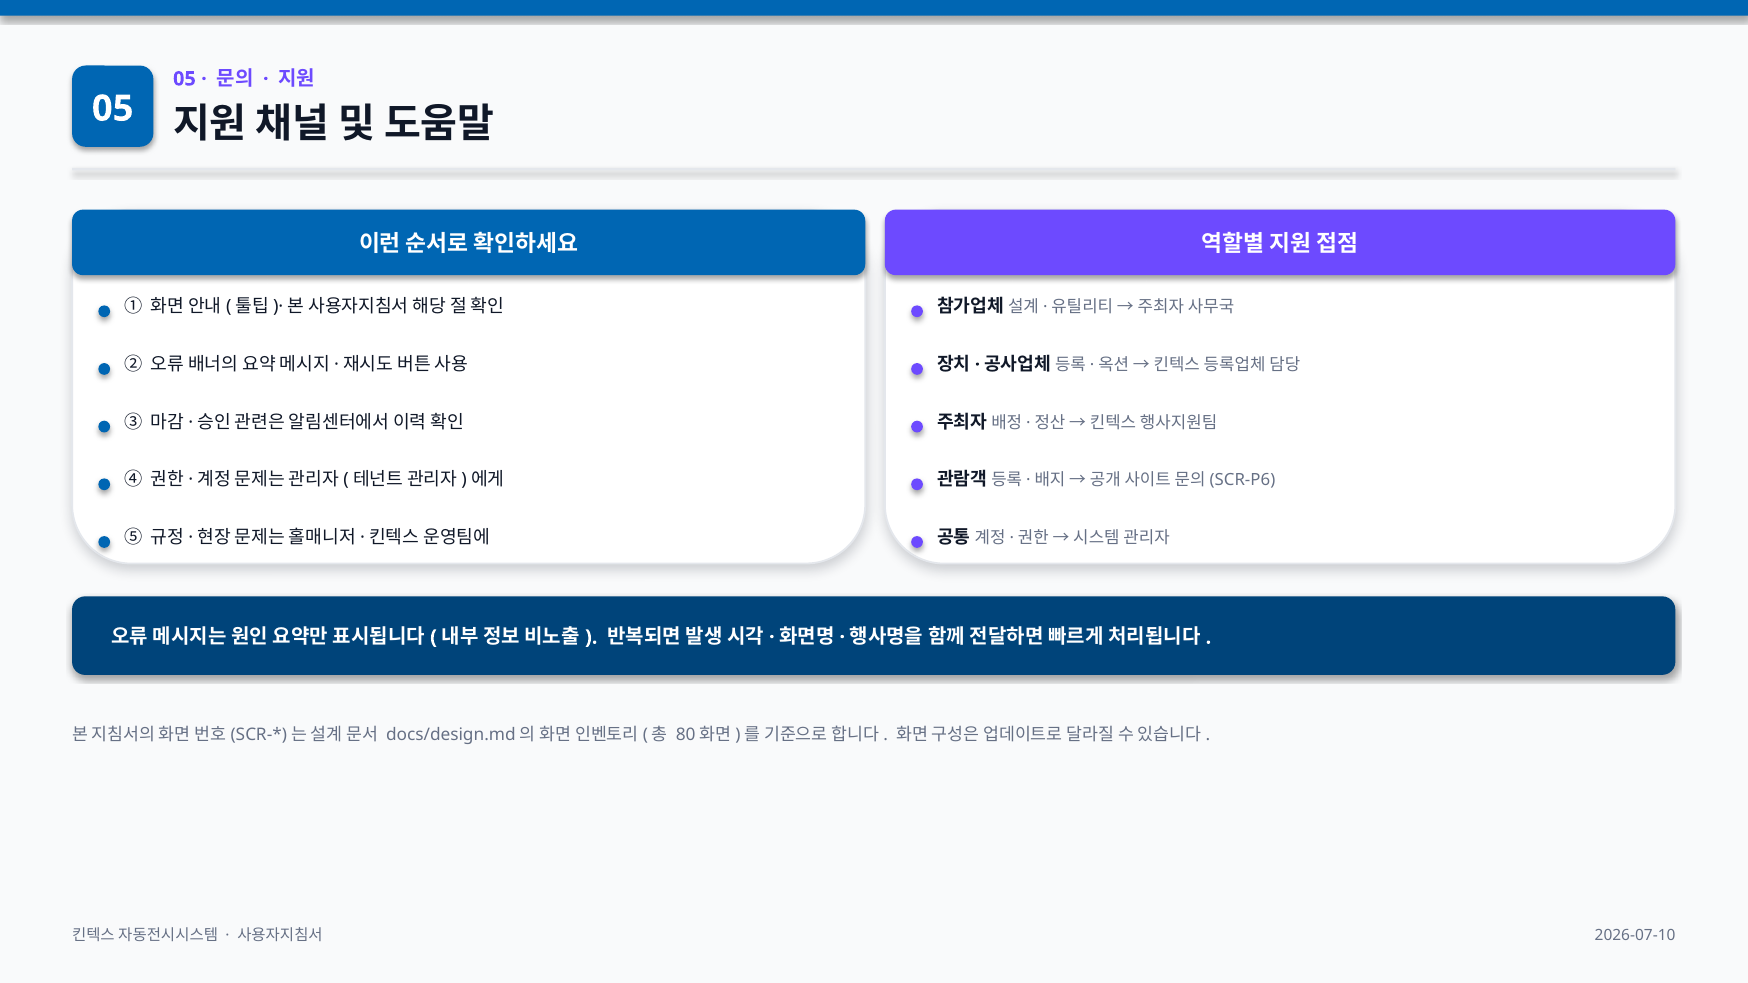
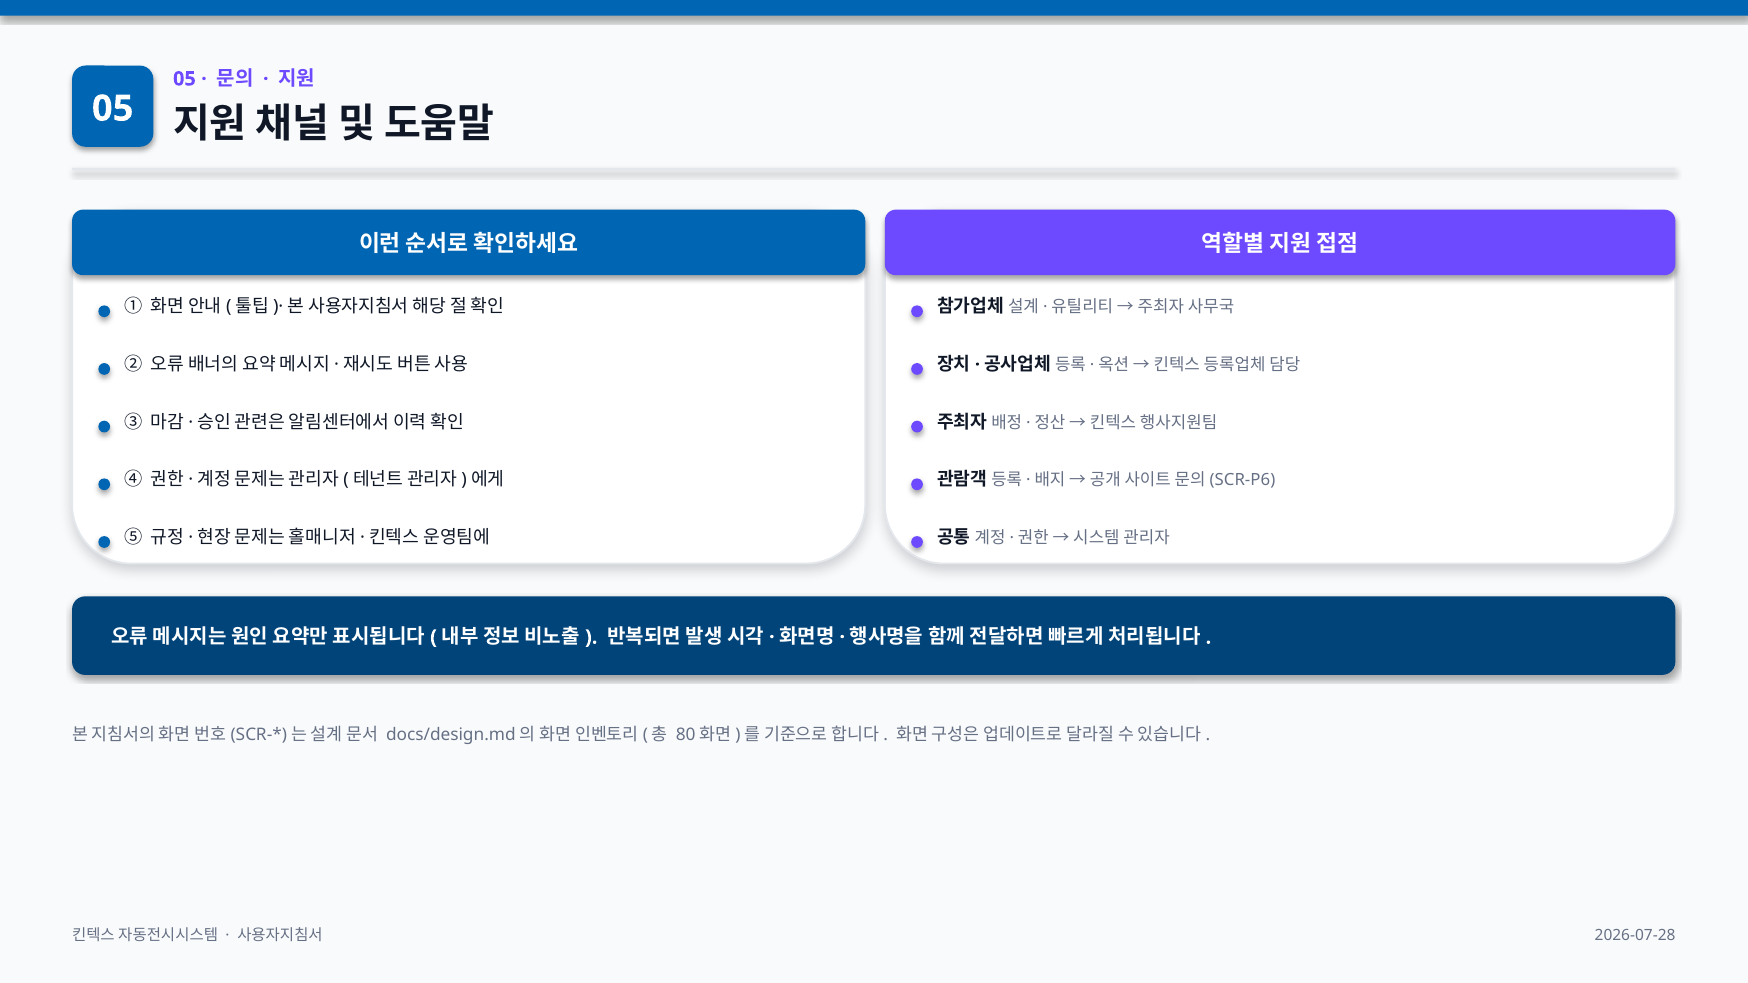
2026-07-10: 2026-07-10 -> 2026-07-28
